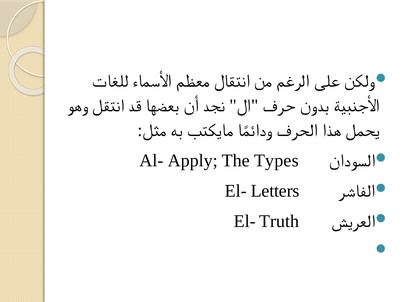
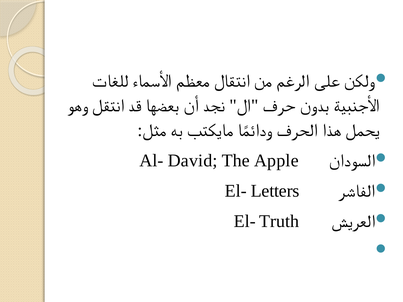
Apply: Apply -> David
Types: Types -> Apple
